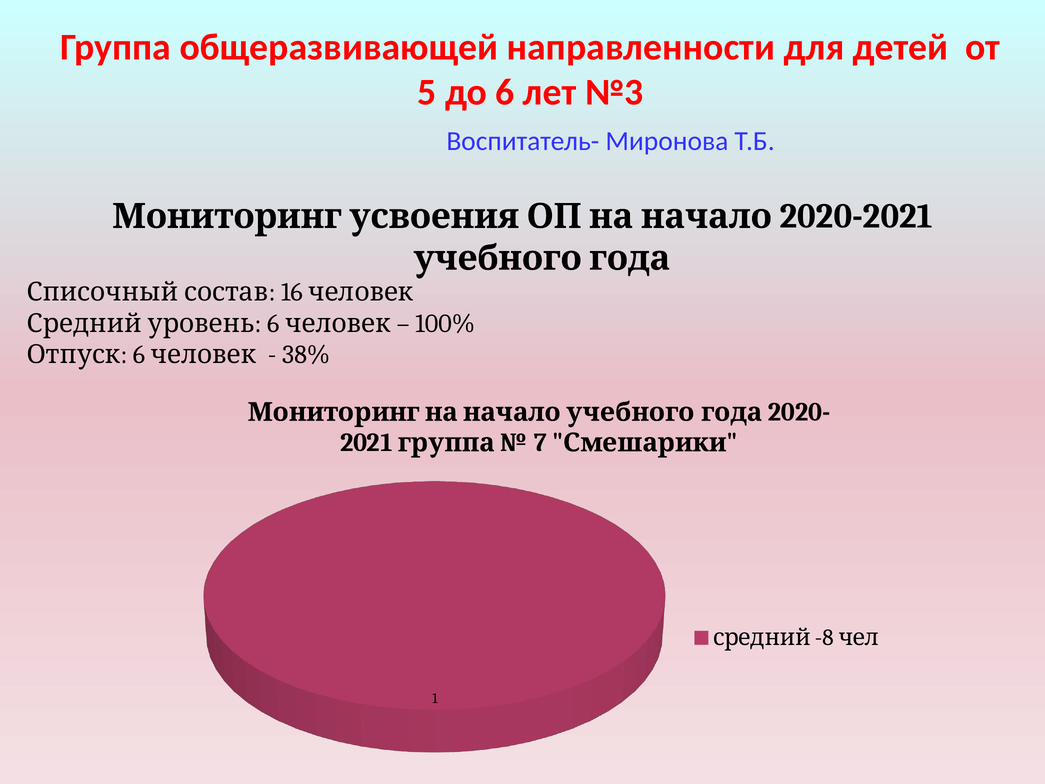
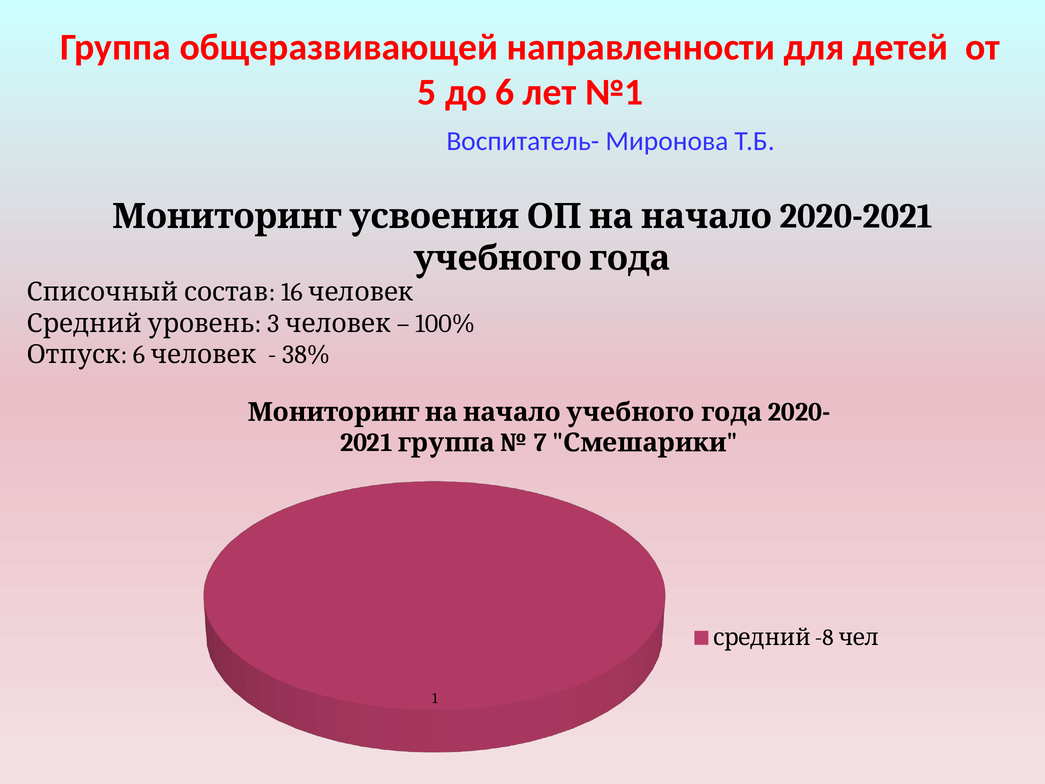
№3: №3 -> №1
6 at (273, 323): 6 -> 3
